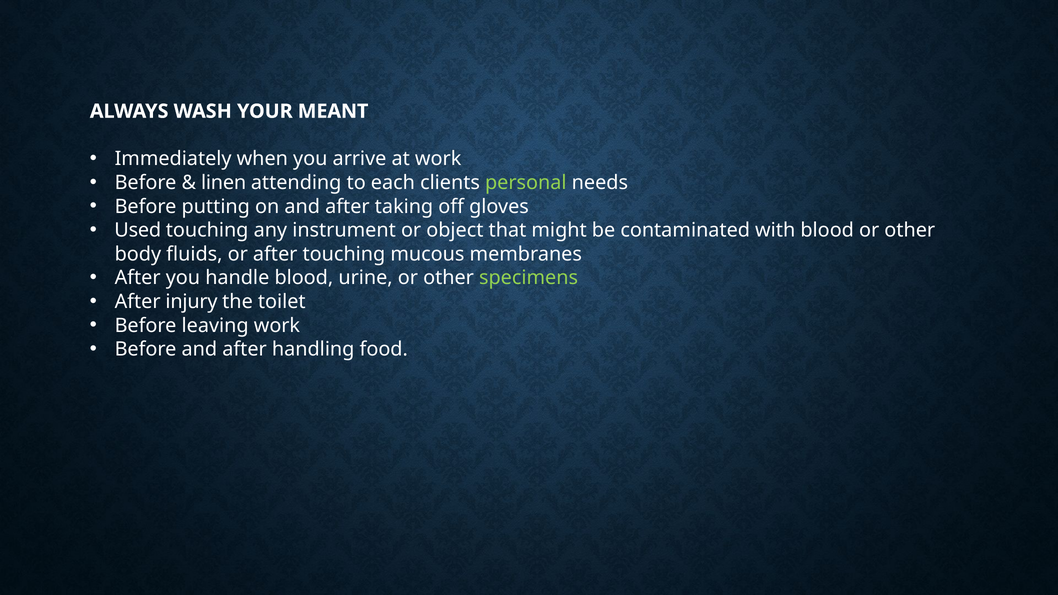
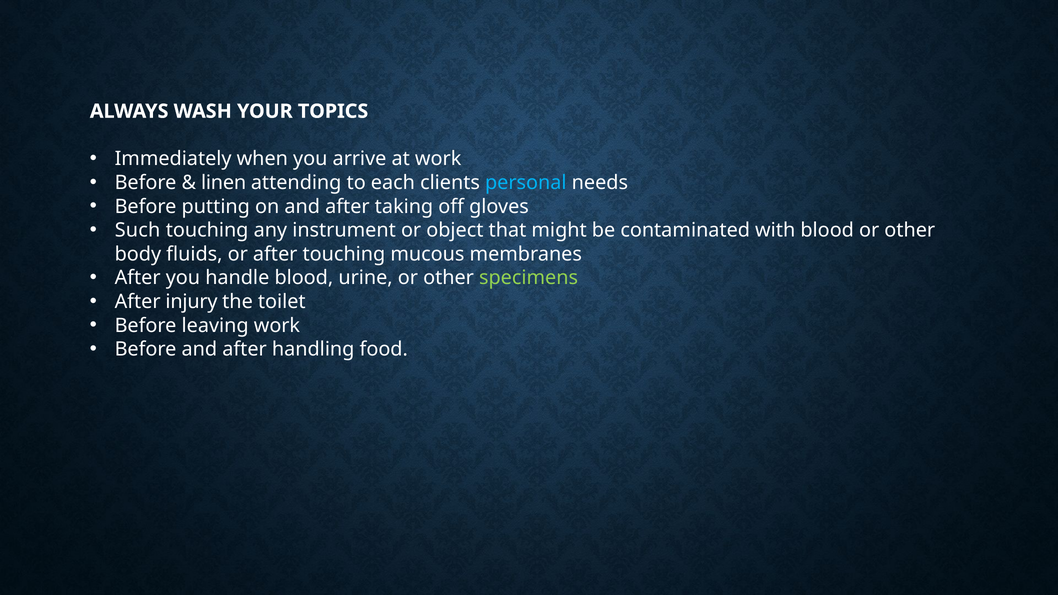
MEANT: MEANT -> TOPICS
personal colour: light green -> light blue
Used: Used -> Such
